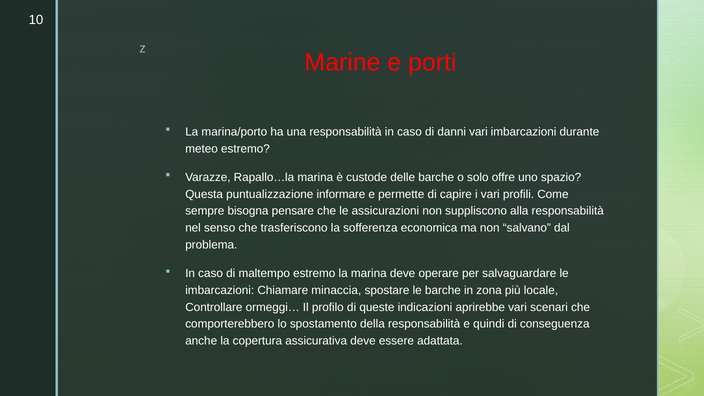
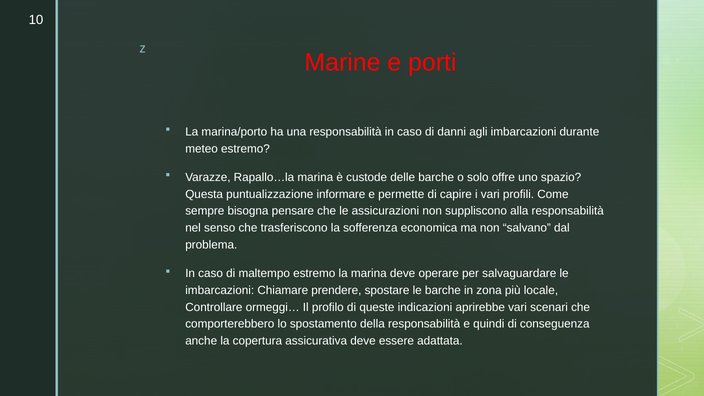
danni vari: vari -> agli
minaccia: minaccia -> prendere
